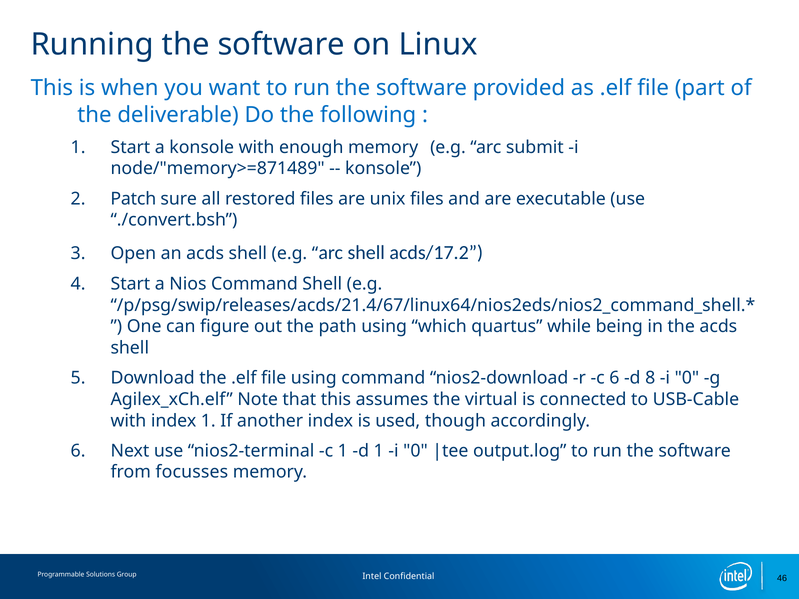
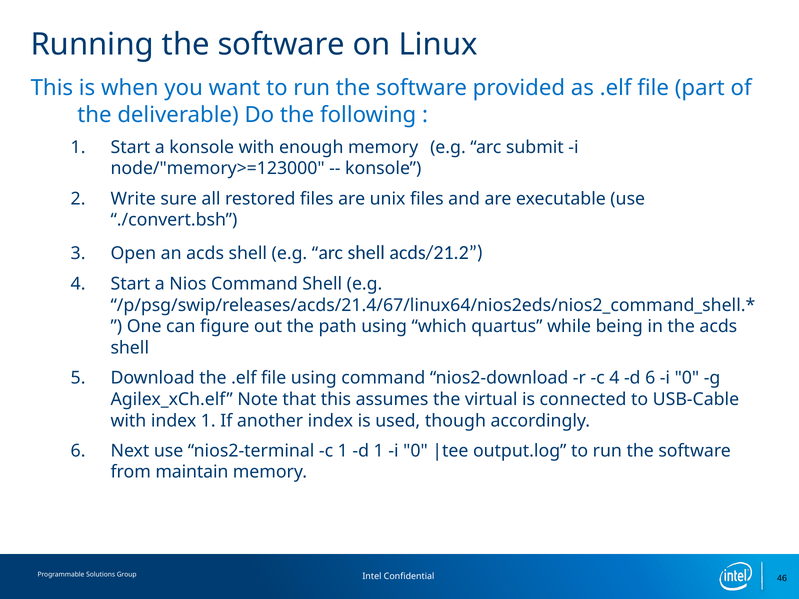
node/"memory>=871489: node/"memory>=871489 -> node/"memory>=123000
Patch: Patch -> Write
acds/17.2: acds/17.2 -> acds/21.2
c 6: 6 -> 4
d 8: 8 -> 6
focusses: focusses -> maintain
